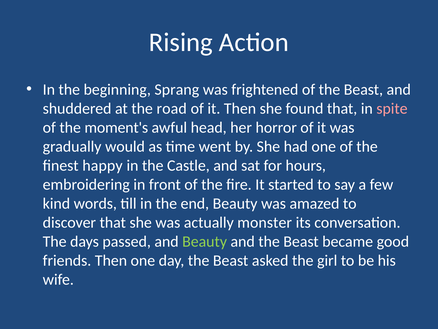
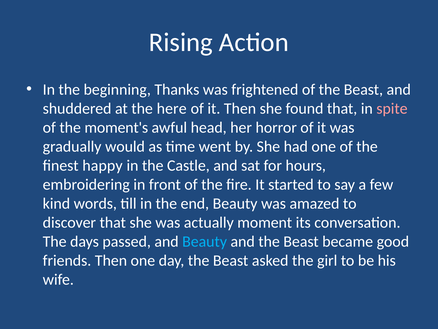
Sprang: Sprang -> Thanks
road: road -> here
monster: monster -> moment
Beauty at (205, 241) colour: light green -> light blue
